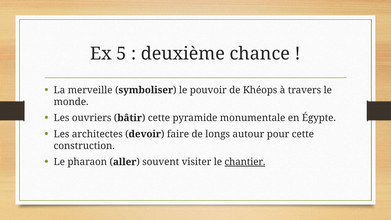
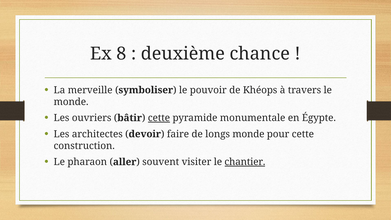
5: 5 -> 8
cette at (159, 118) underline: none -> present
longs autour: autour -> monde
